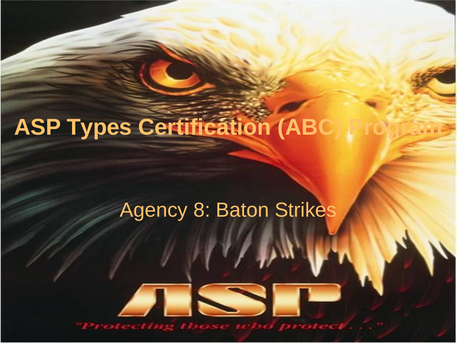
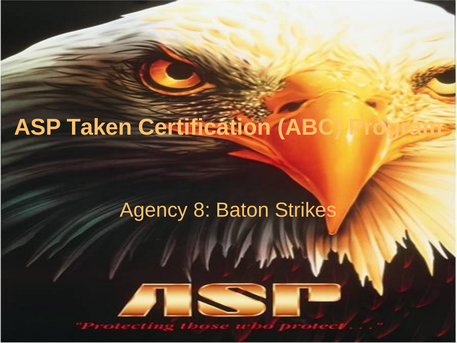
Types: Types -> Taken
